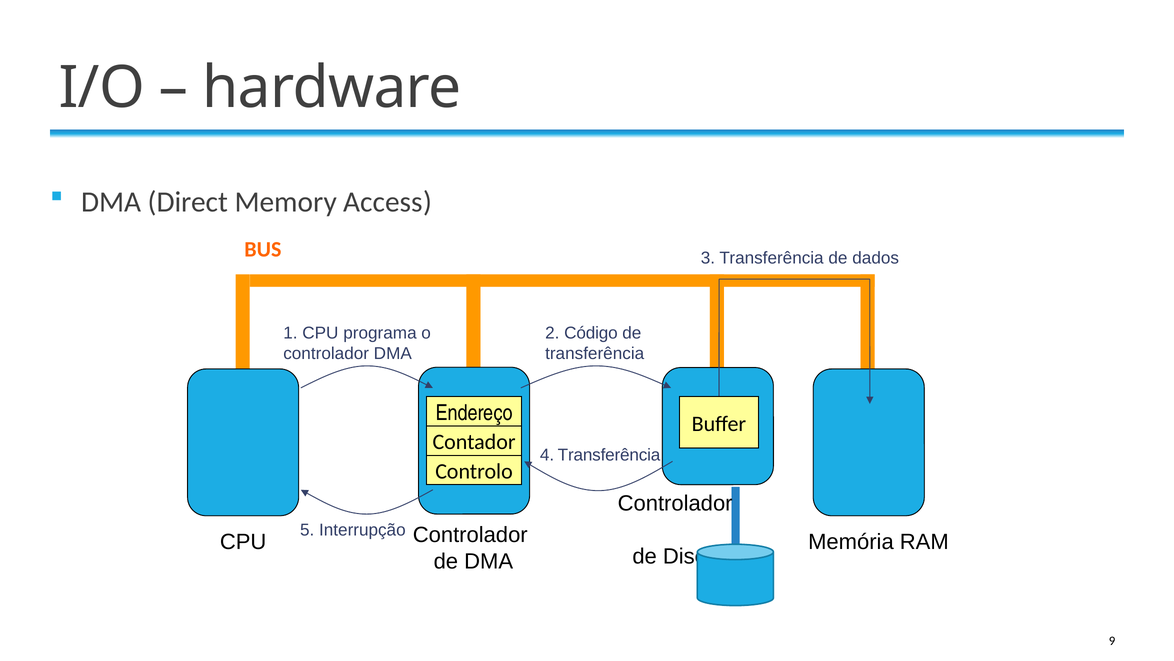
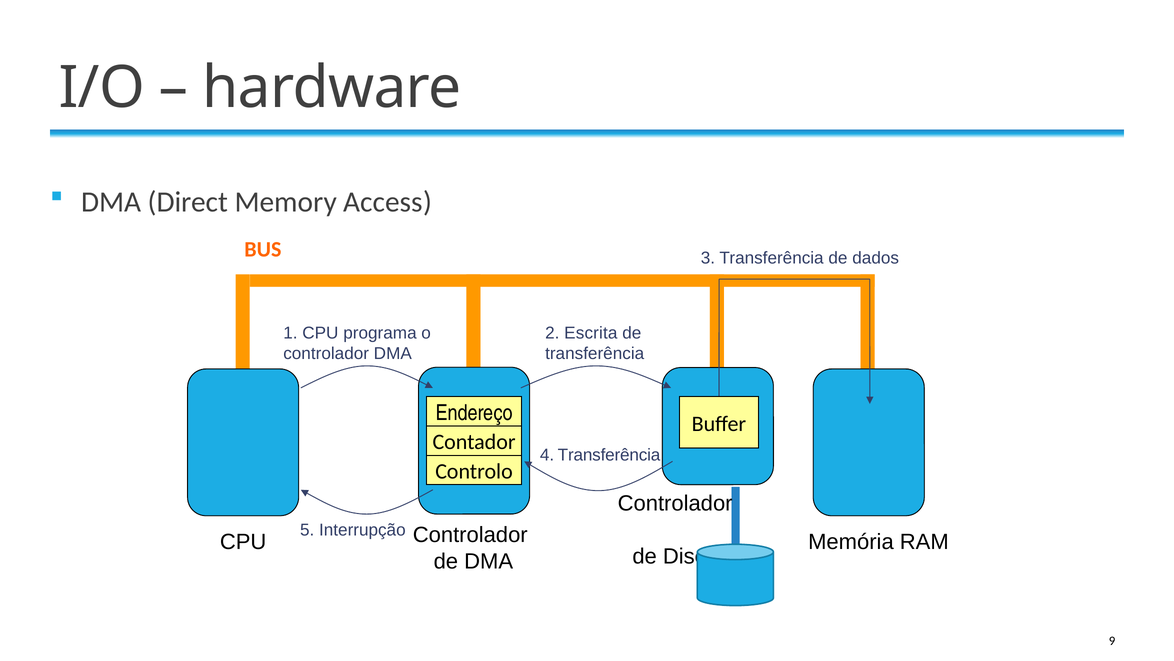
Código: Código -> Escrita
